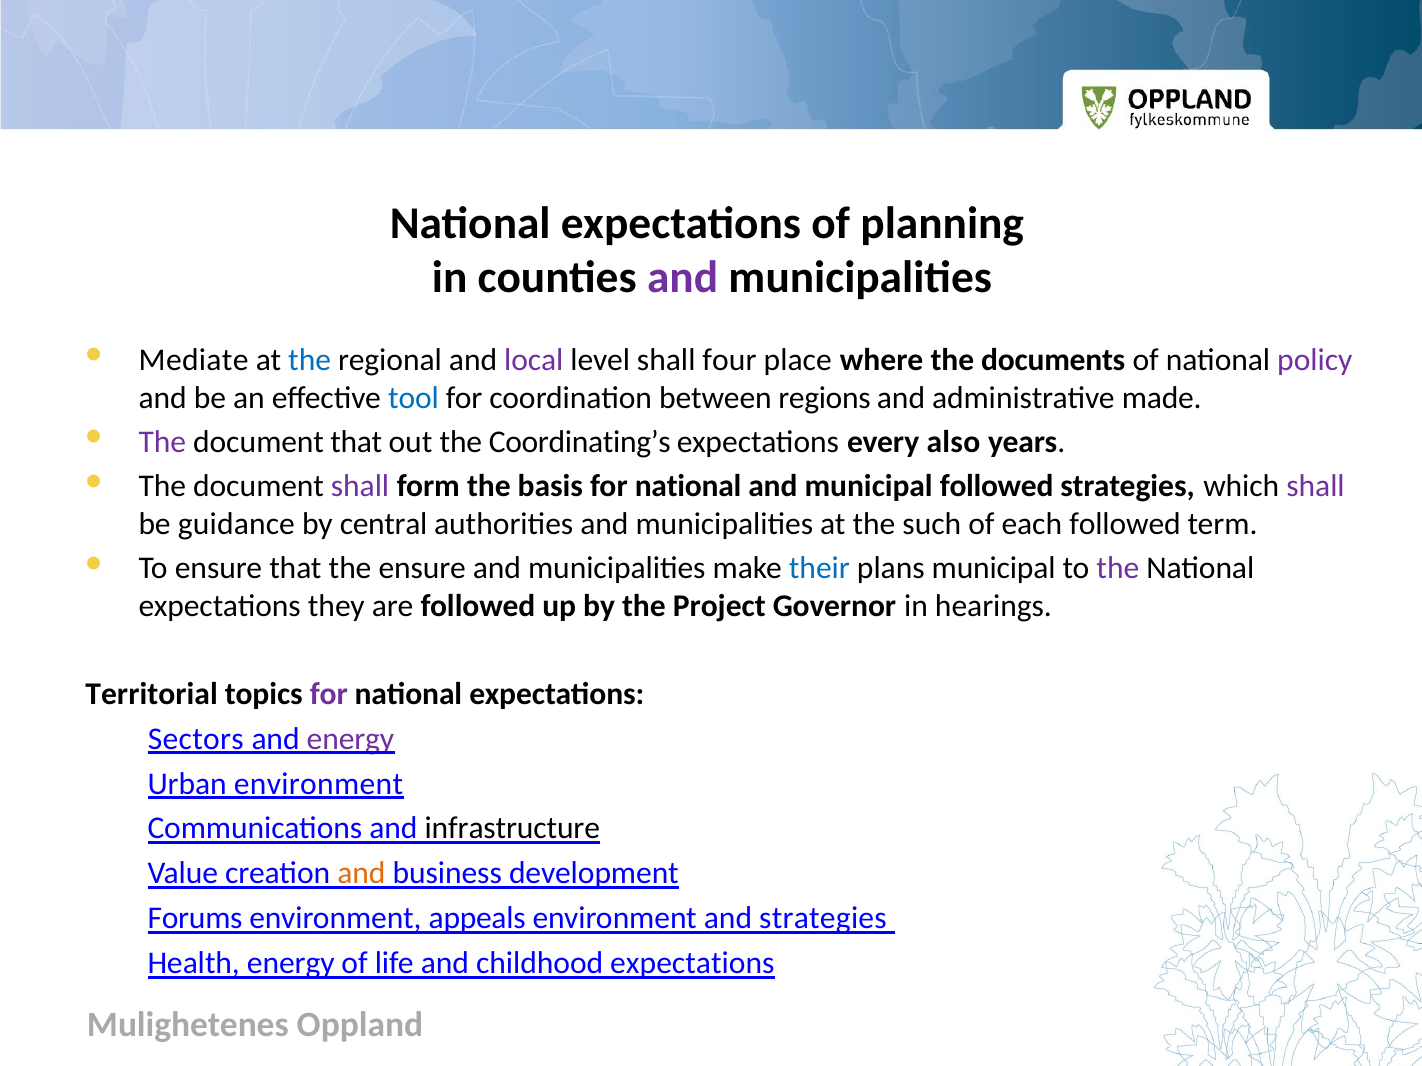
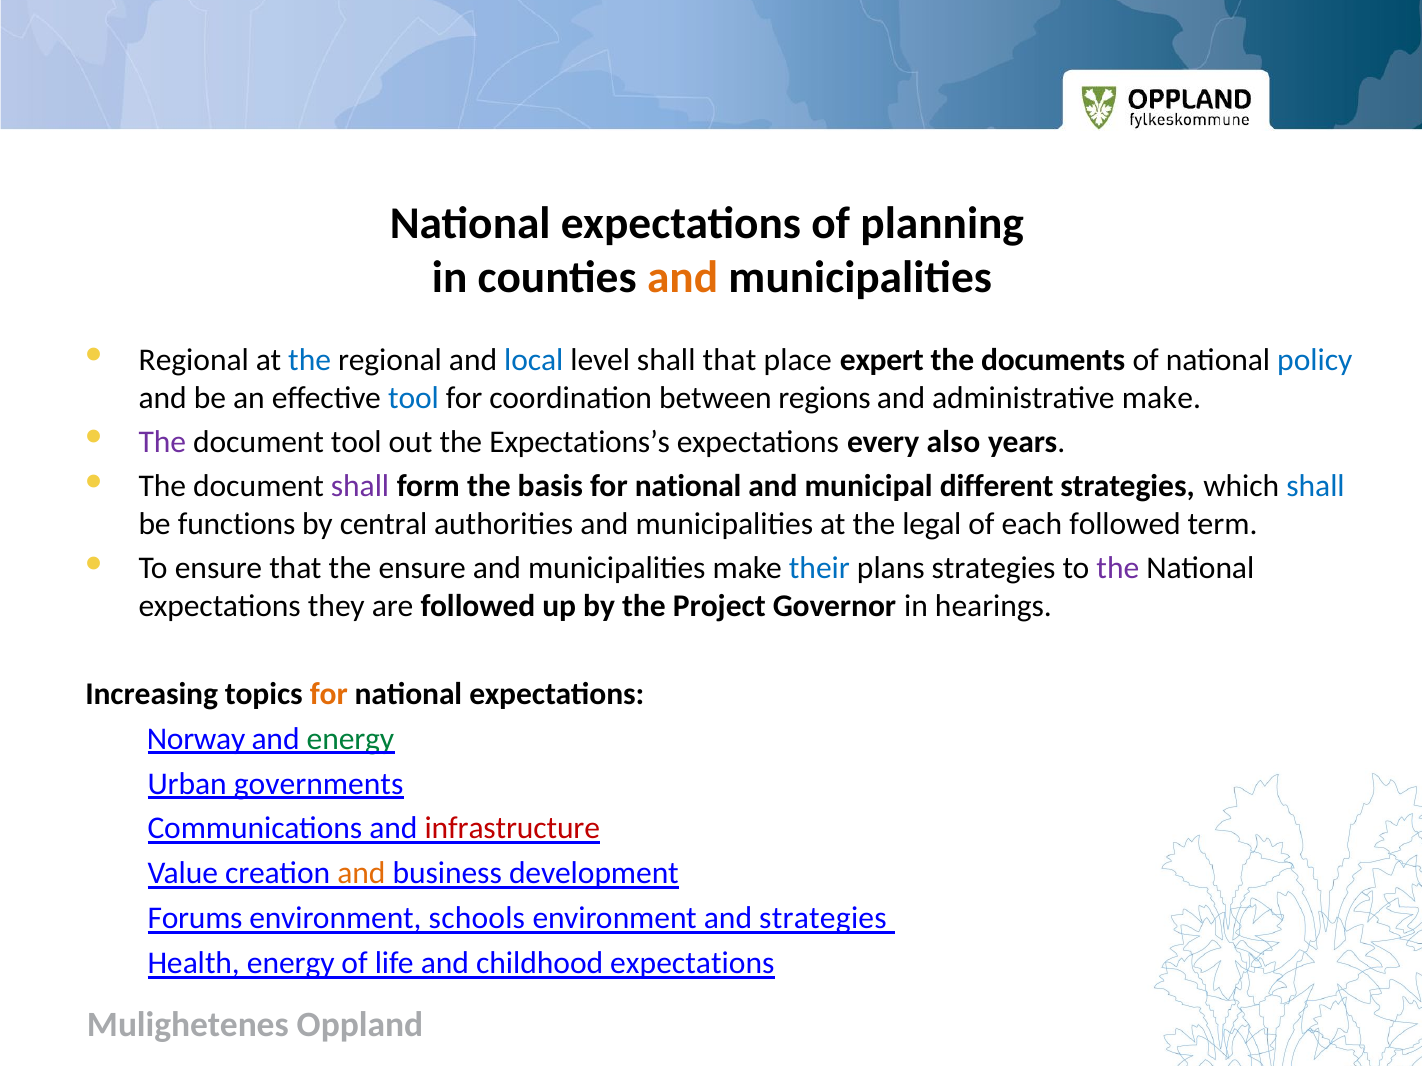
and at (683, 278) colour: purple -> orange
Mediate at (194, 360): Mediate -> Regional
local colour: purple -> blue
shall four: four -> that
where: where -> expert
policy colour: purple -> blue
administrative made: made -> make
document that: that -> tool
Coordinating’s: Coordinating’s -> Expectations’s
municipal followed: followed -> different
shall at (1316, 486) colour: purple -> blue
guidance: guidance -> functions
such: such -> legal
plans municipal: municipal -> strategies
Territorial: Territorial -> Increasing
for at (329, 695) colour: purple -> orange
Sectors: Sectors -> Norway
energy at (350, 739) colour: purple -> green
Urban environment: environment -> governments
infrastructure colour: black -> red
appeals: appeals -> schools
